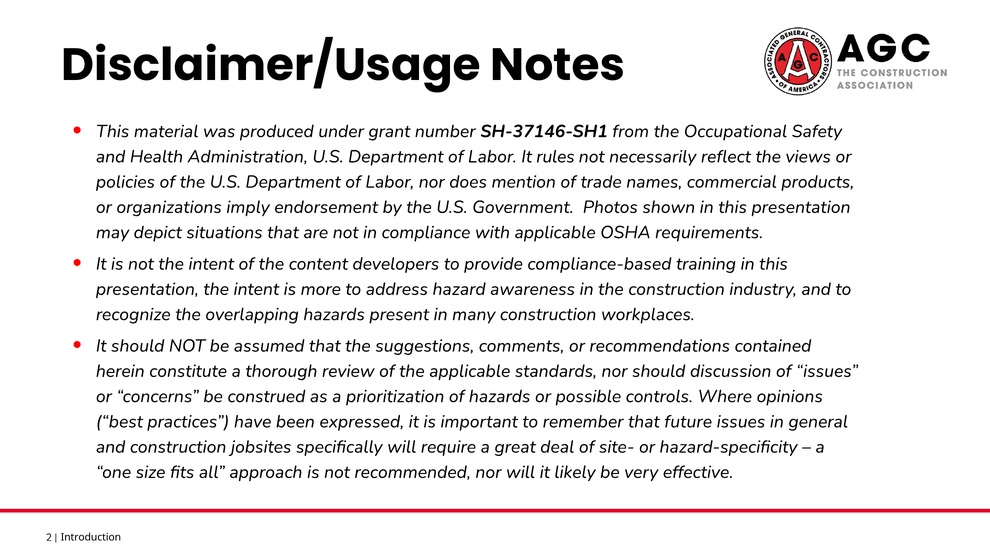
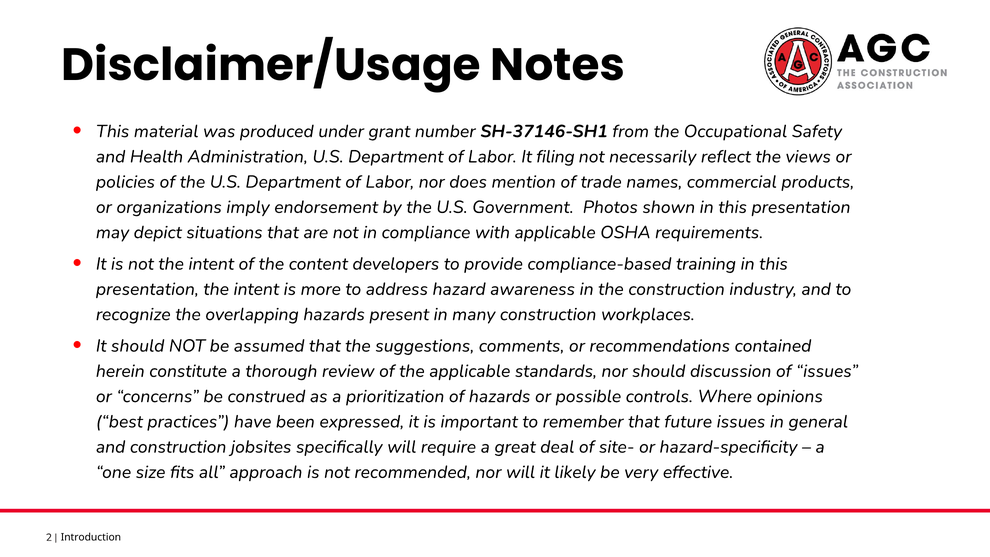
rules: rules -> filing
